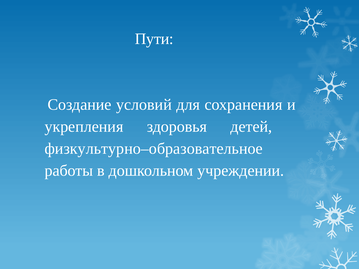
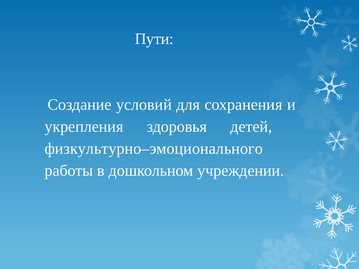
физкультурно–образовательное: физкультурно–образовательное -> физкультурно–эмоционального
